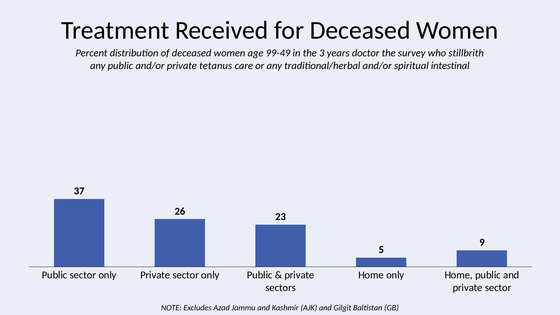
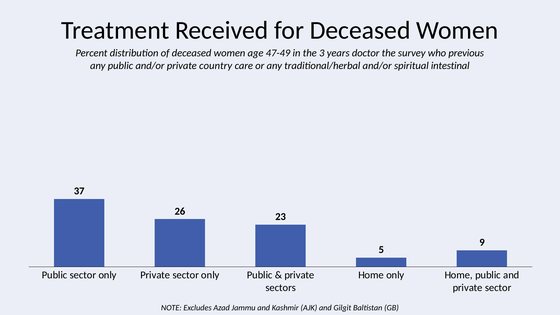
99-49: 99-49 -> 47-49
stillbrith: stillbrith -> previous
tetanus: tetanus -> country
